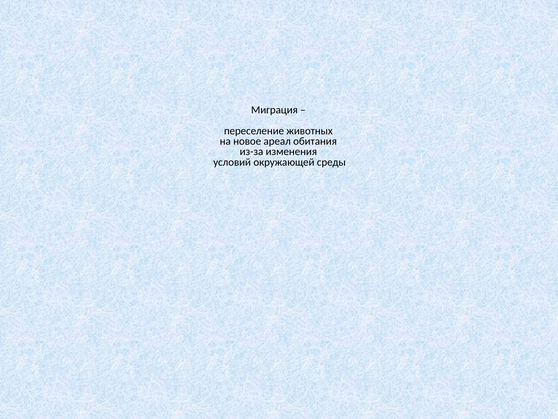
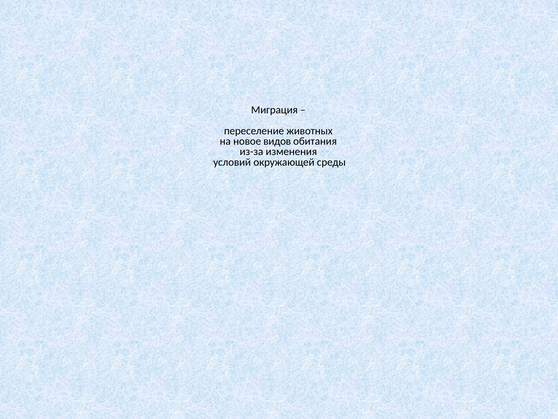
ареал: ареал -> видов
